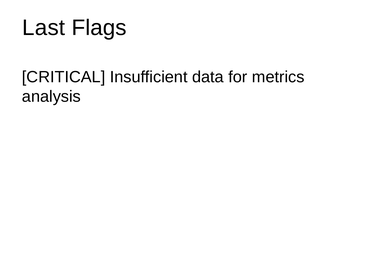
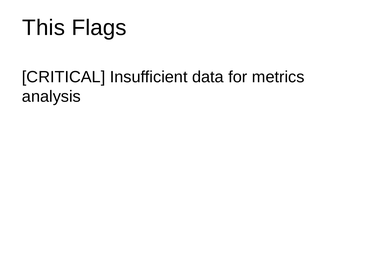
Last: Last -> This
